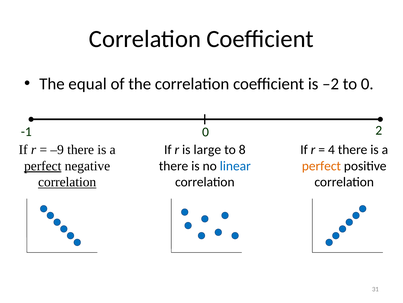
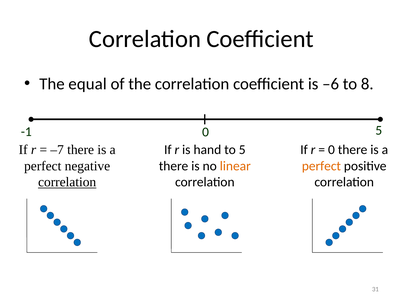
–2: –2 -> –6
to 0: 0 -> 8
0 2: 2 -> 5
–9: –9 -> –7
large: large -> hand
to 8: 8 -> 5
4 at (331, 149): 4 -> 0
perfect at (43, 166) underline: present -> none
linear colour: blue -> orange
